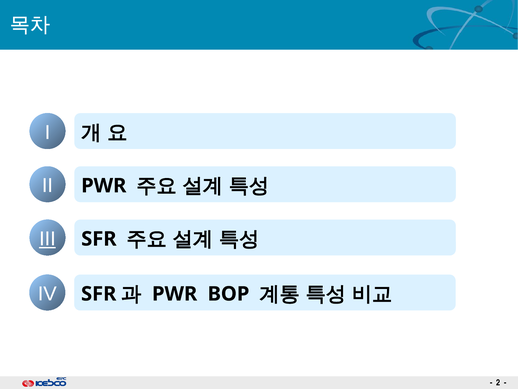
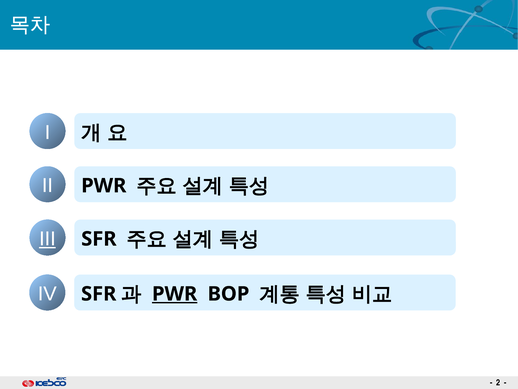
PWR at (175, 294) underline: none -> present
